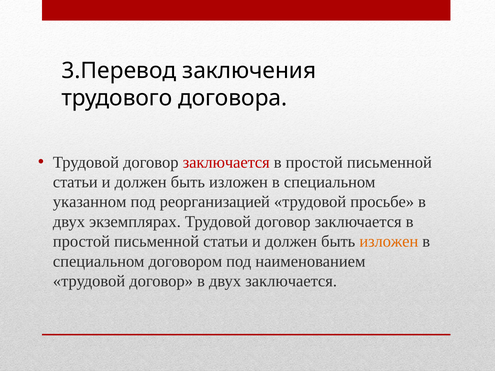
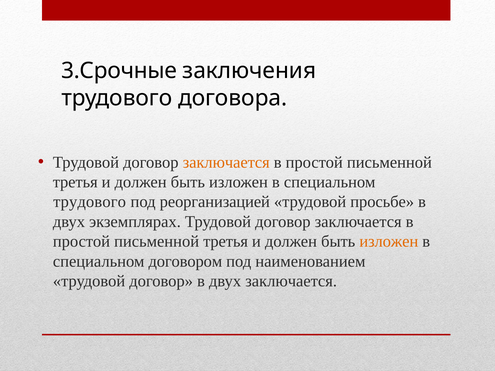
3.Перевод: 3.Перевод -> 3.Срочные
заключается at (226, 162) colour: red -> orange
статьи at (75, 182): статьи -> третья
указанном at (90, 202): указанном -> трудового
статьи at (226, 242): статьи -> третья
